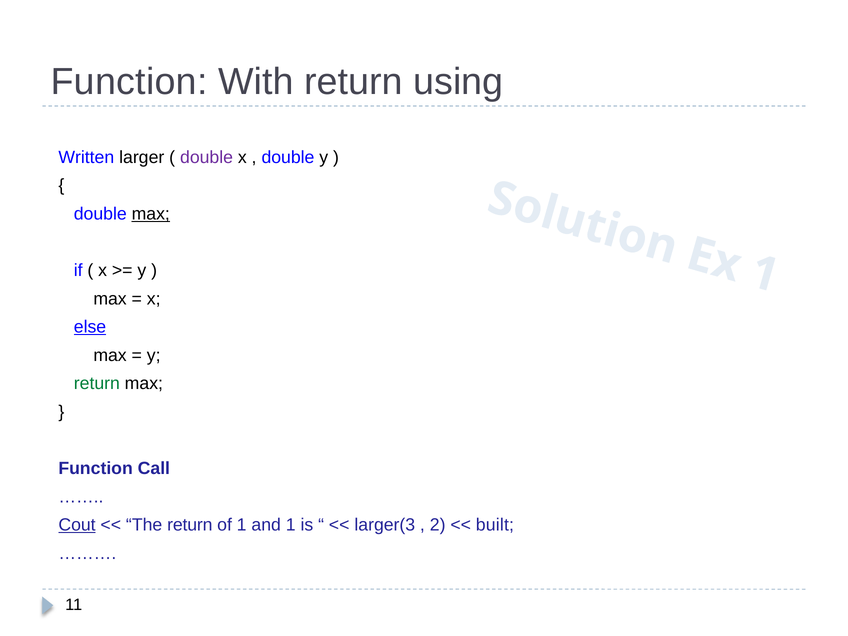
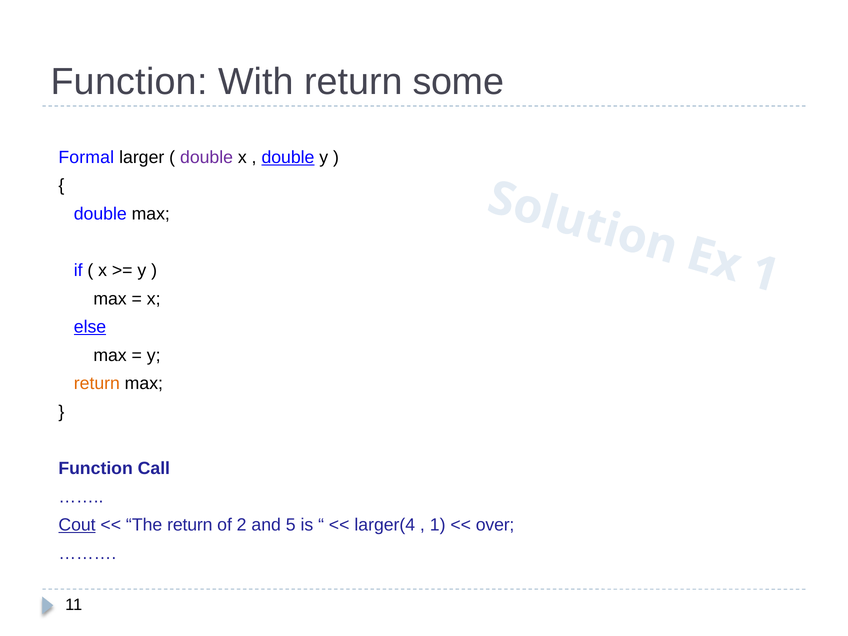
using: using -> some
Written: Written -> Formal
double at (288, 157) underline: none -> present
max at (151, 214) underline: present -> none
return at (97, 384) colour: green -> orange
of 1: 1 -> 2
and 1: 1 -> 5
larger(3: larger(3 -> larger(4
2 at (438, 525): 2 -> 1
built: built -> over
